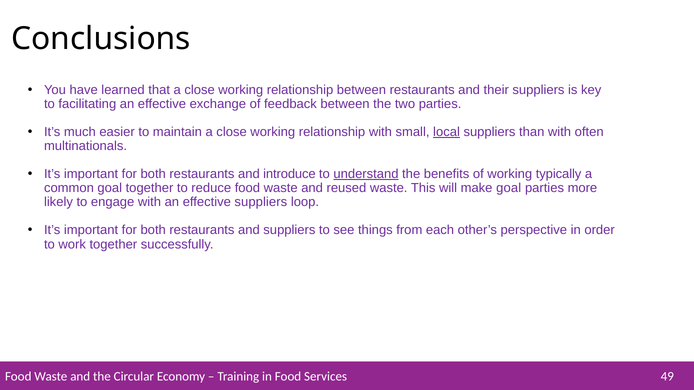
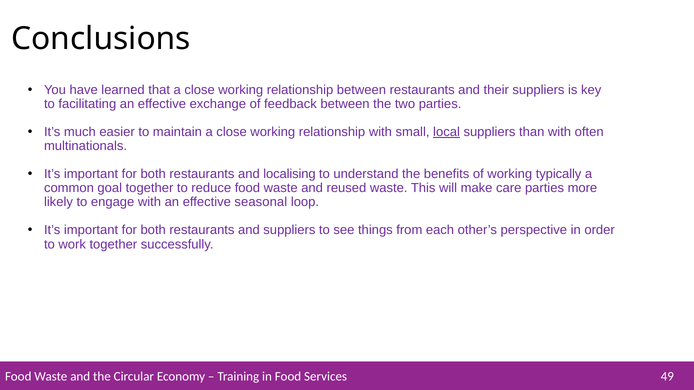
introduce: introduce -> localising
understand underline: present -> none
make goal: goal -> care
effective suppliers: suppliers -> seasonal
